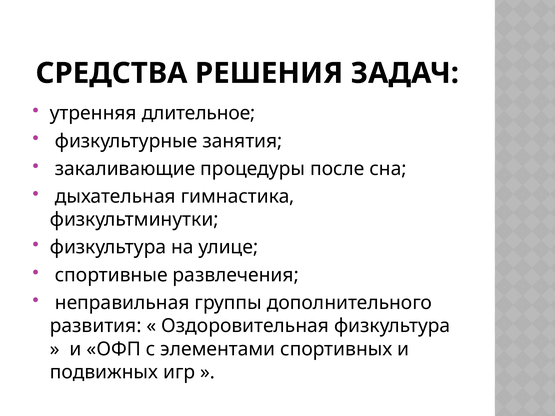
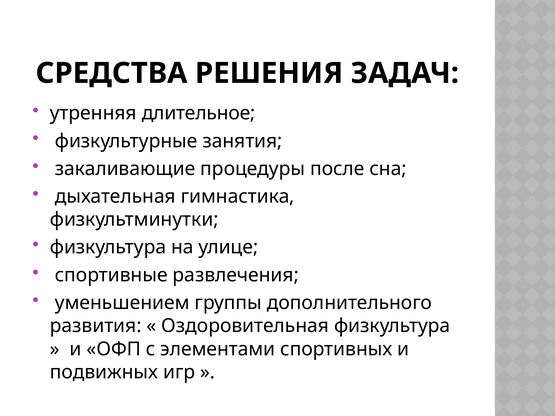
неправильная: неправильная -> уменьшением
